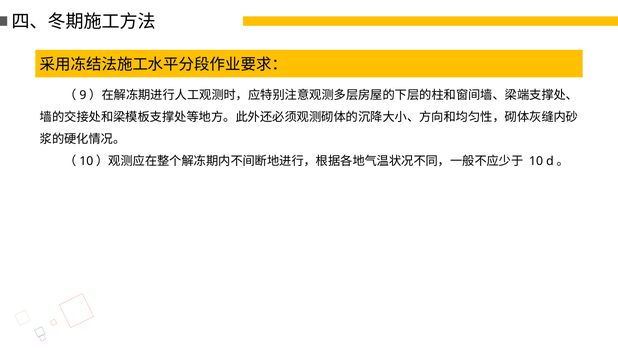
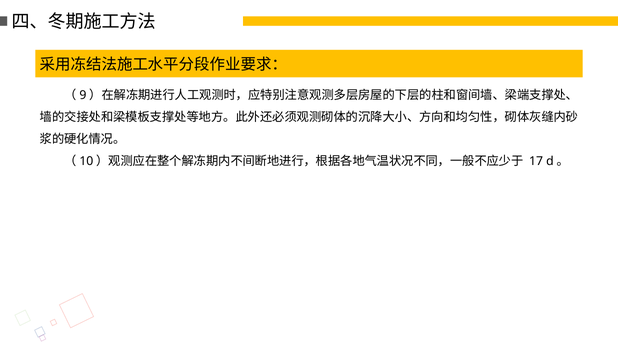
10 at (536, 161): 10 -> 17
